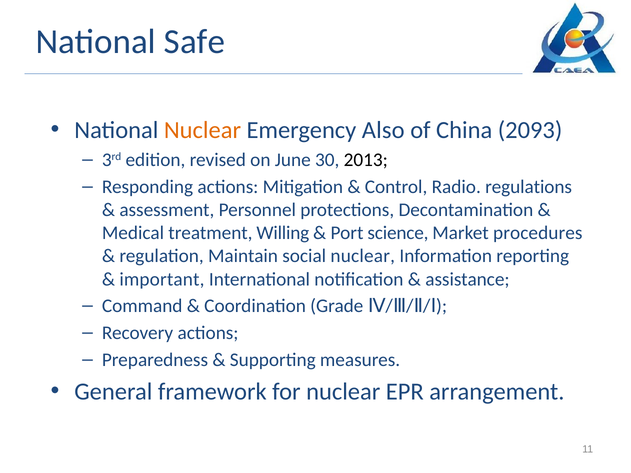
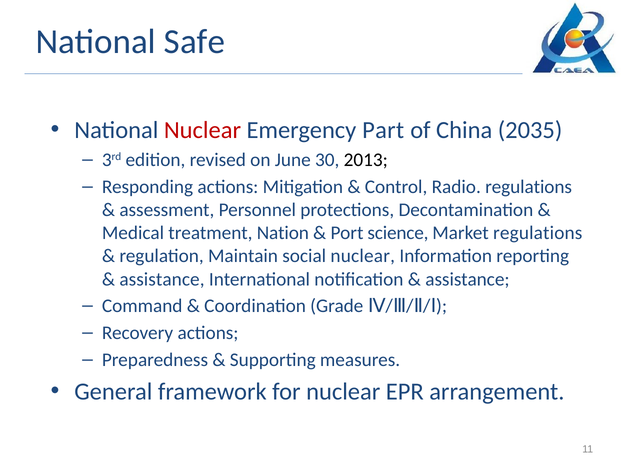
Nuclear at (202, 130) colour: orange -> red
Also: Also -> Part
2093: 2093 -> 2035
Willing: Willing -> Nation
Market procedures: procedures -> regulations
important at (162, 279): important -> assistance
